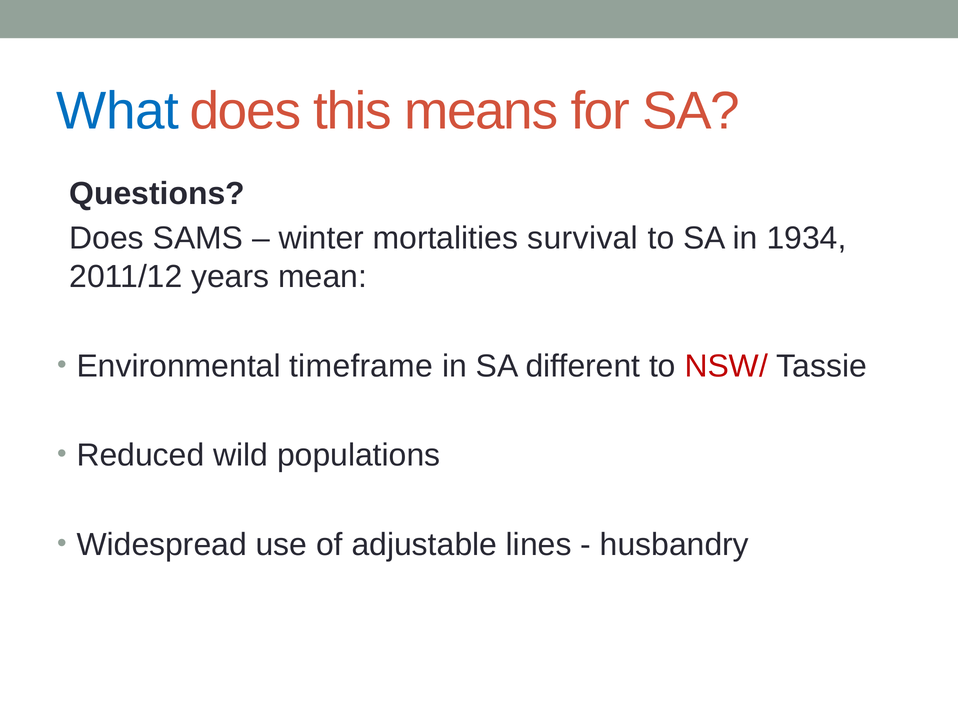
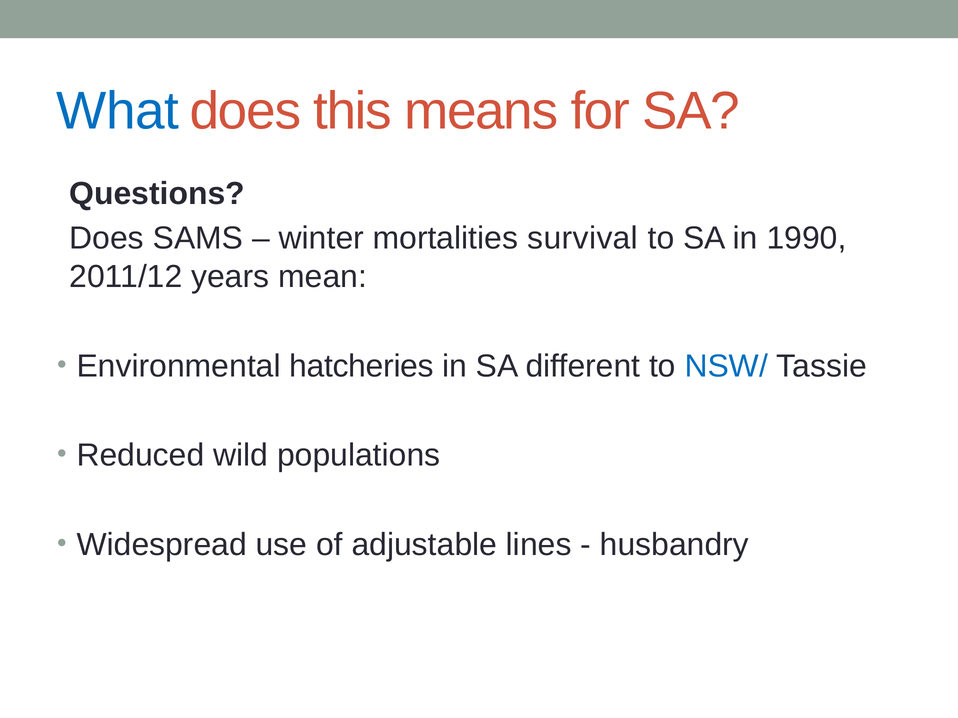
1934: 1934 -> 1990
timeframe: timeframe -> hatcheries
NSW/ colour: red -> blue
